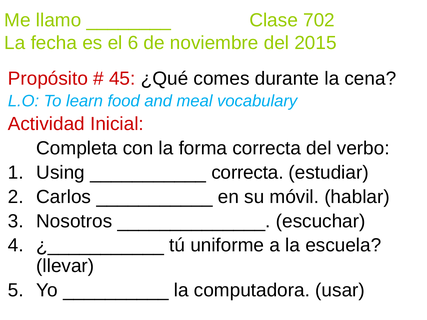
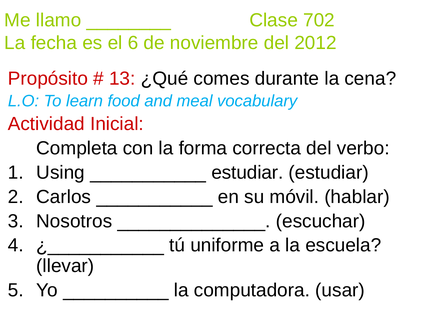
2015: 2015 -> 2012
45: 45 -> 13
correcta at (247, 173): correcta -> estudiar
